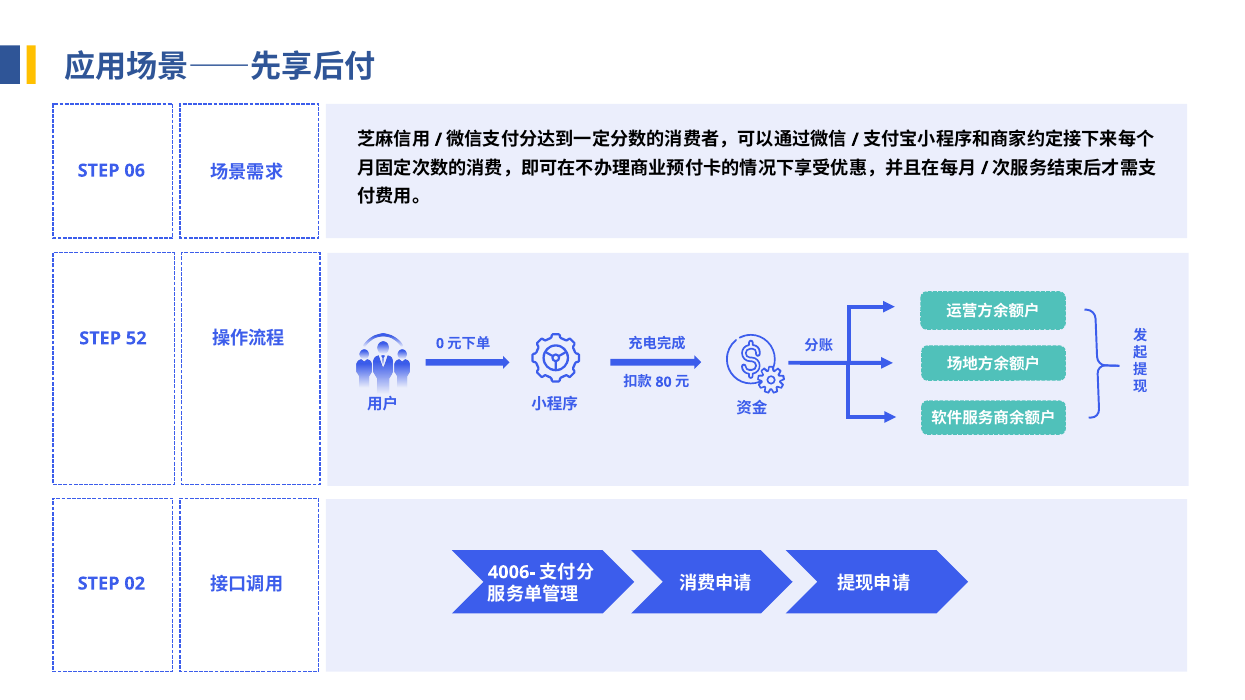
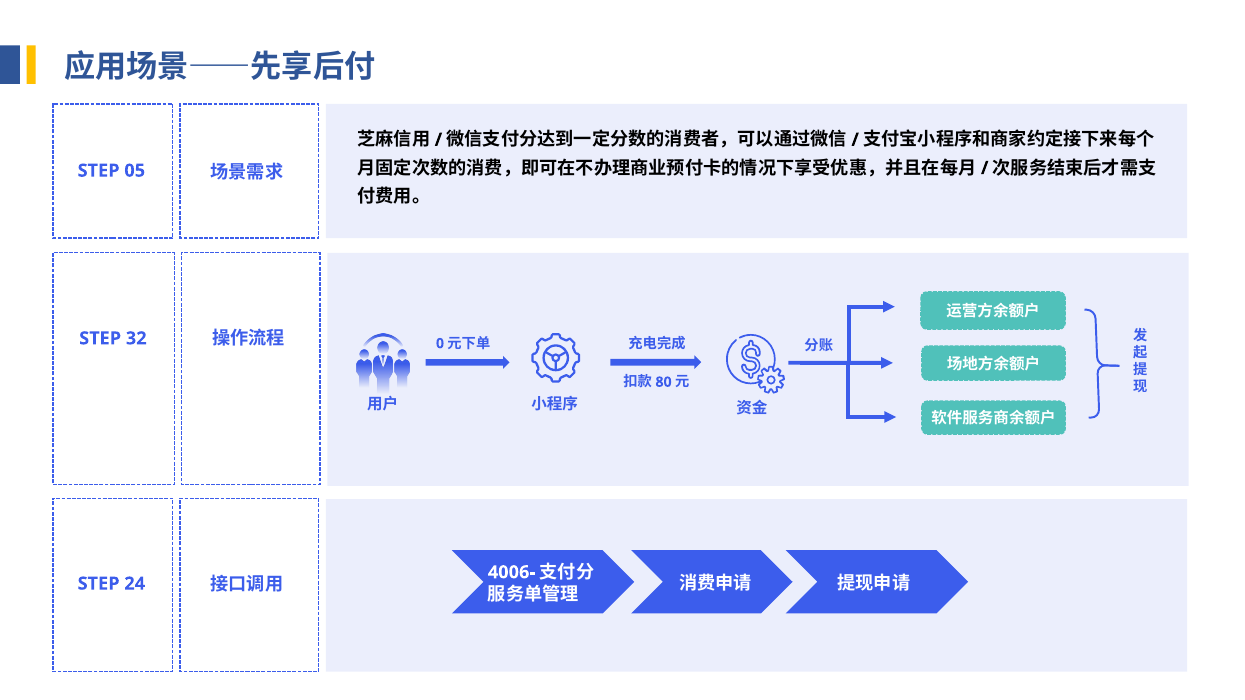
06: 06 -> 05
52: 52 -> 32
02: 02 -> 24
